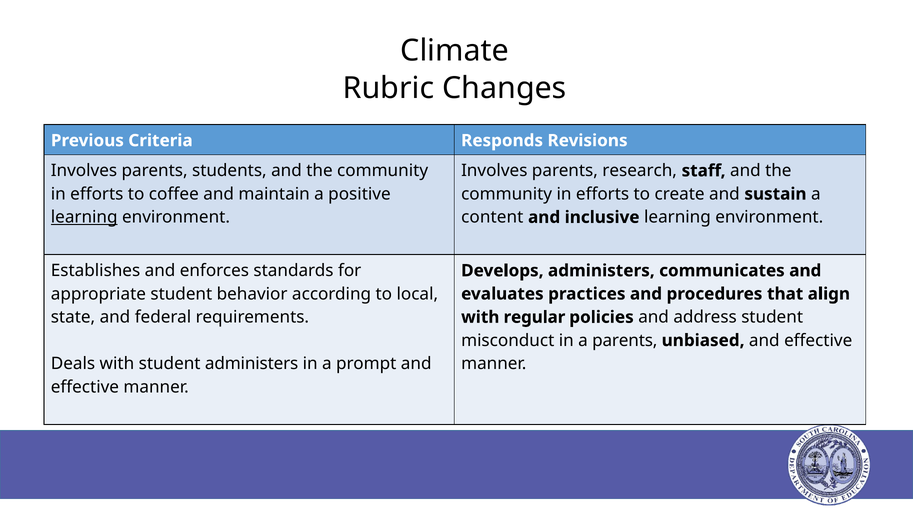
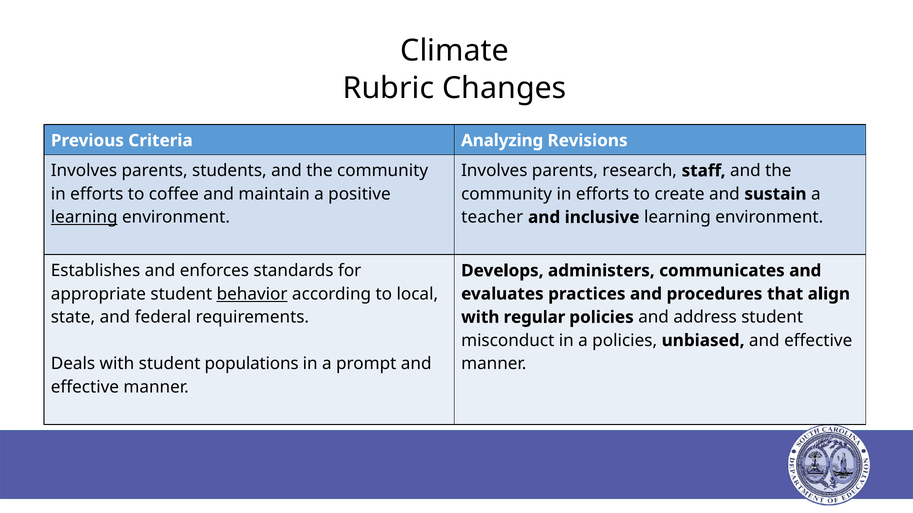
Responds: Responds -> Analyzing
content: content -> teacher
behavior underline: none -> present
a parents: parents -> policies
student administers: administers -> populations
